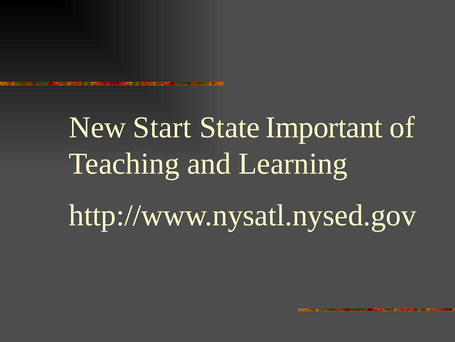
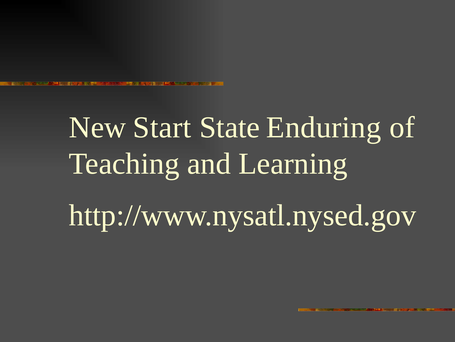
Important: Important -> Enduring
